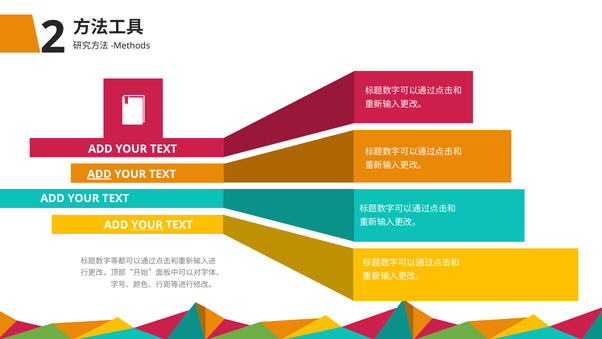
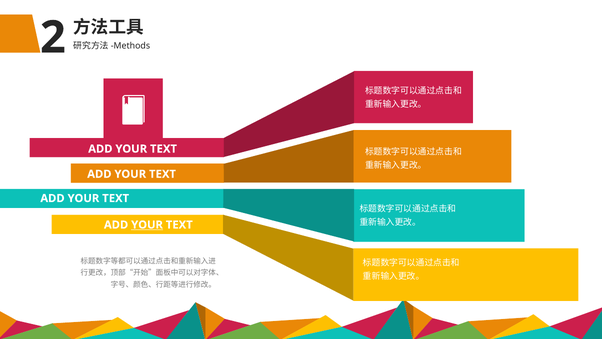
ADD at (99, 174) underline: present -> none
